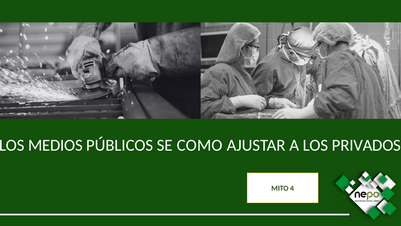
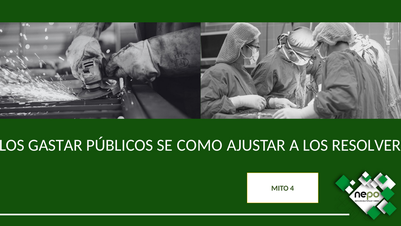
MEDIOS: MEDIOS -> GASTAR
PRIVADOS: PRIVADOS -> RESOLVER
